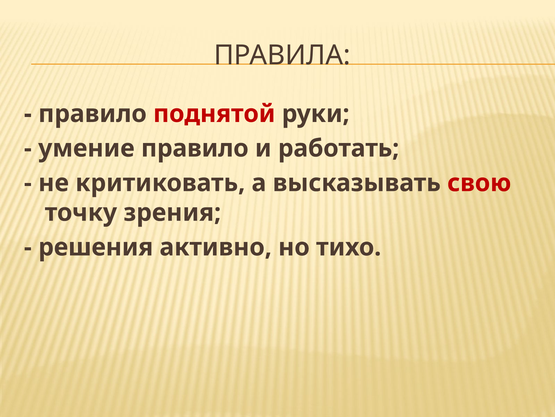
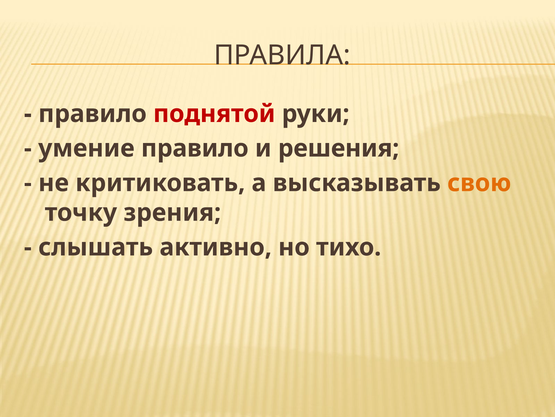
работать: работать -> решения
свою colour: red -> orange
решения: решения -> слышать
